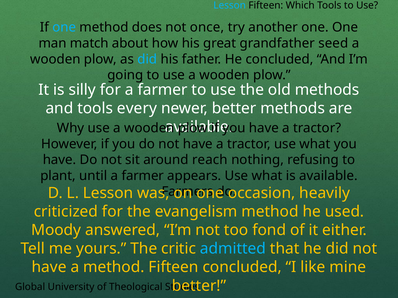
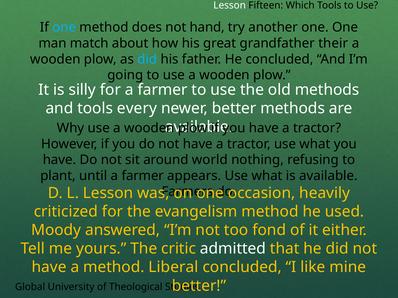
Lesson at (230, 5) colour: light blue -> white
once: once -> hand
seed: seed -> their
reach: reach -> world
admitted colour: light blue -> white
method Fifteen: Fifteen -> Liberal
